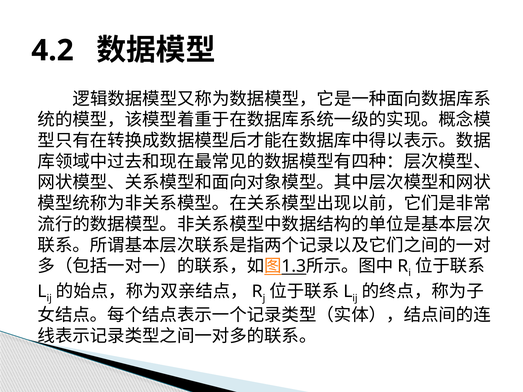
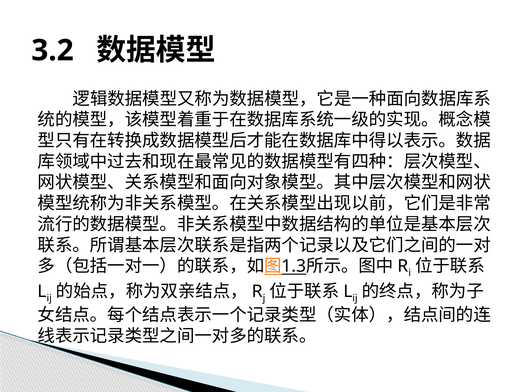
4.2: 4.2 -> 3.2
